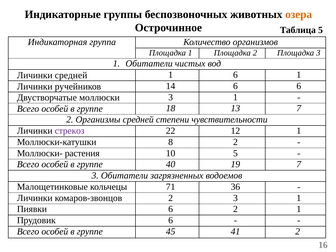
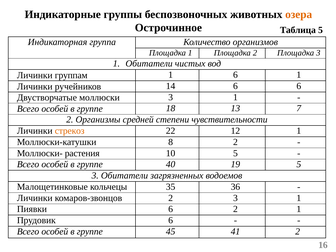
Личинки средней: средней -> группам
стрекоз colour: purple -> orange
19 7: 7 -> 5
71: 71 -> 35
